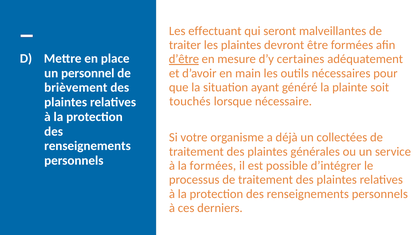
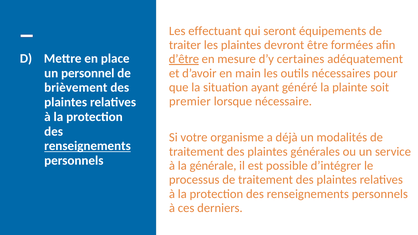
malveillantes: malveillantes -> équipements
touchés: touchés -> premier
collectées: collectées -> modalités
renseignements at (88, 146) underline: none -> present
la formées: formées -> générale
